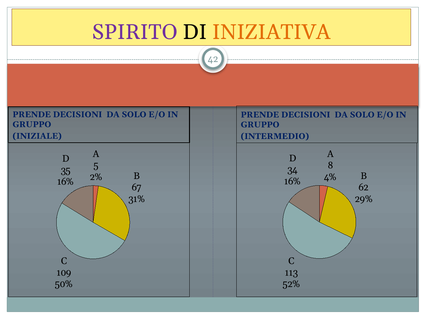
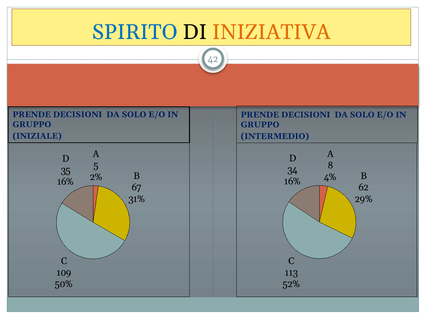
SPIRITO colour: purple -> blue
